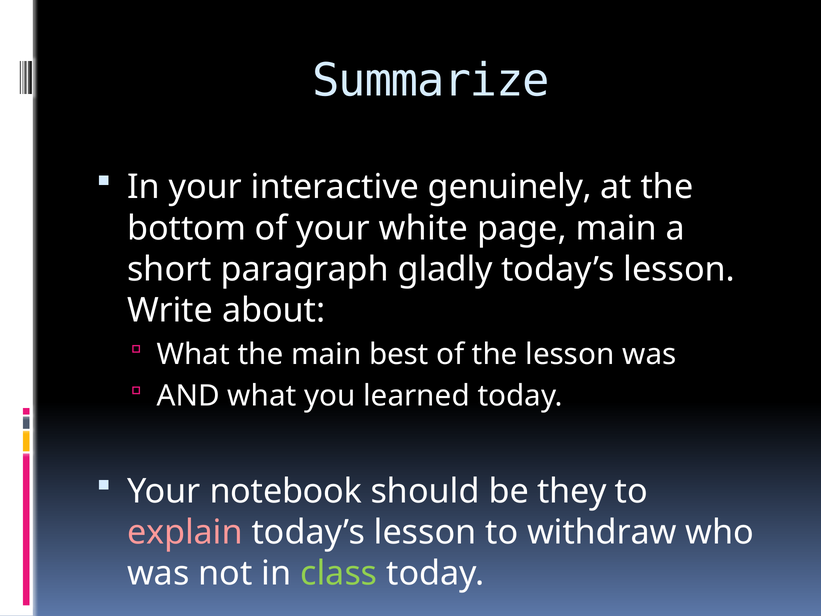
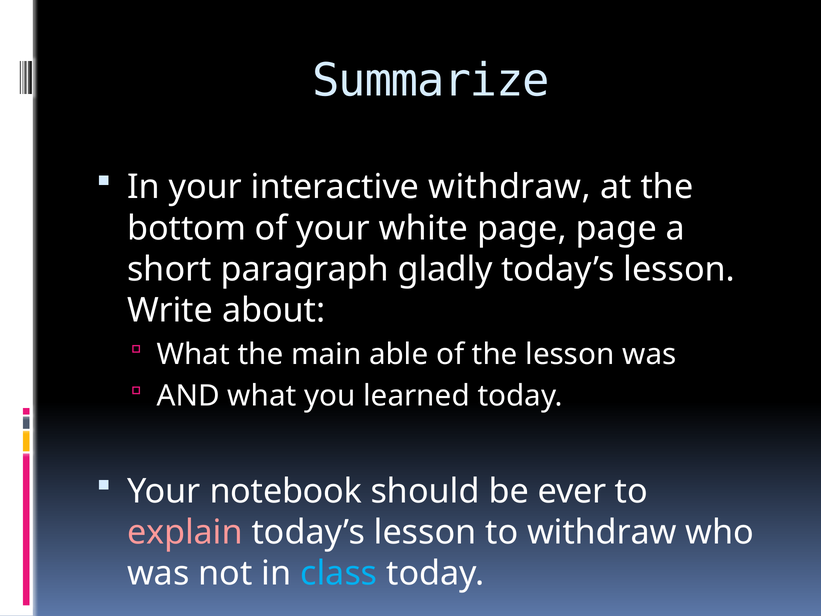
interactive genuinely: genuinely -> withdraw
page main: main -> page
best: best -> able
they: they -> ever
class colour: light green -> light blue
